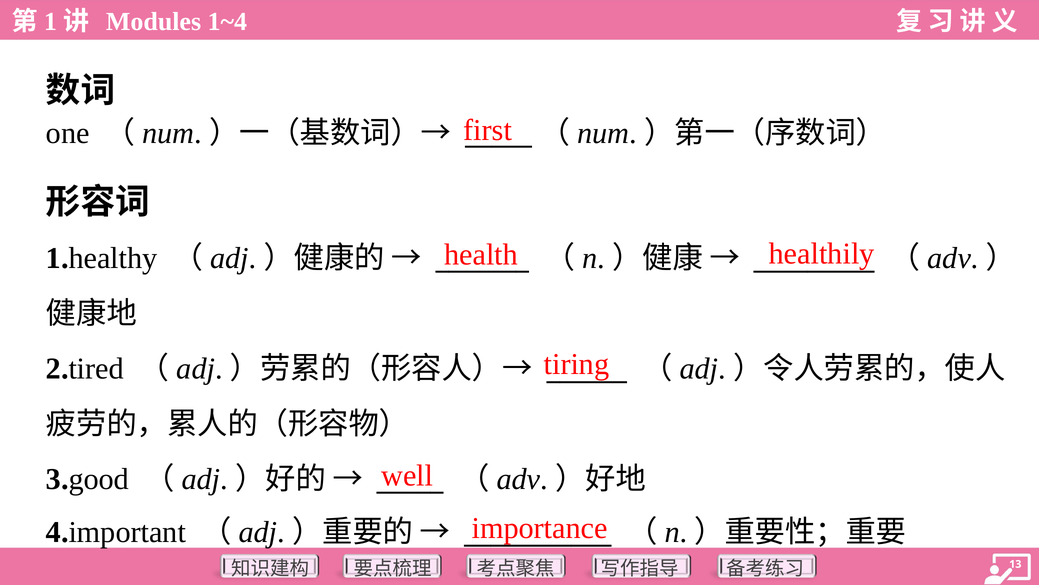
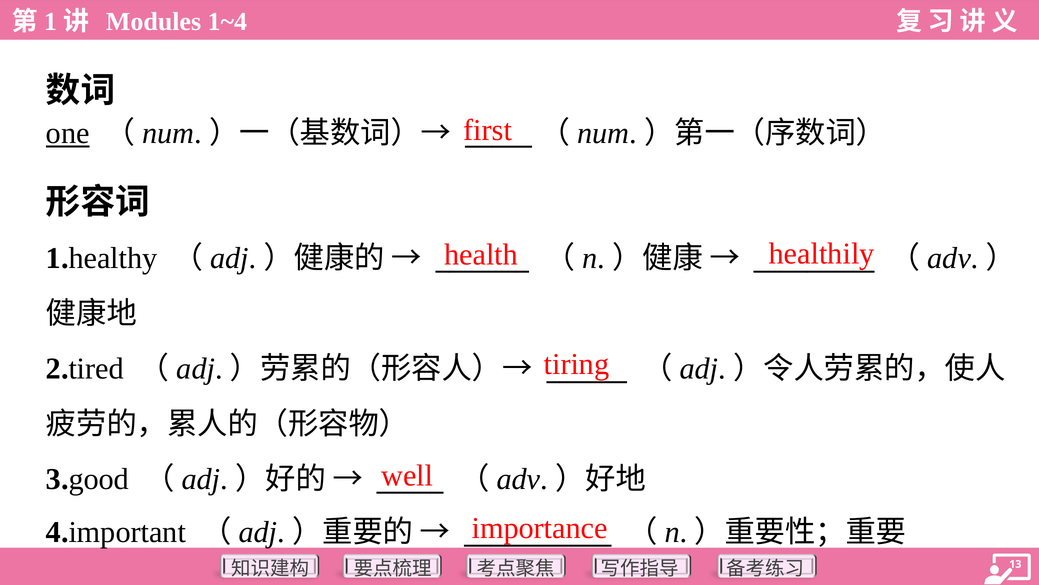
one underline: none -> present
